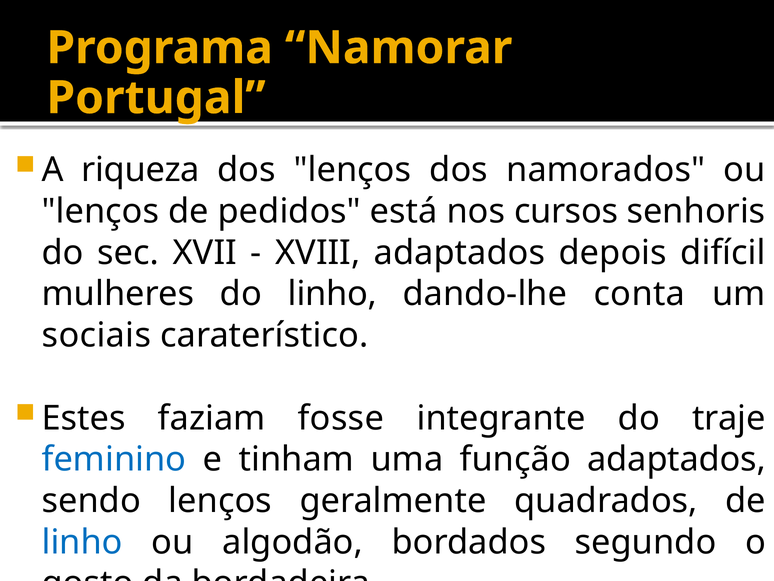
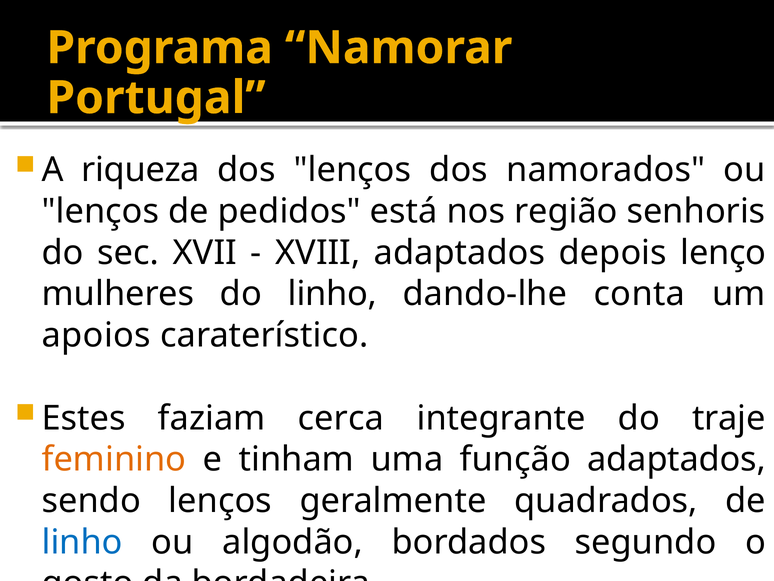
cursos: cursos -> região
difícil: difícil -> lenço
sociais: sociais -> apoios
fosse: fosse -> cerca
feminino colour: blue -> orange
